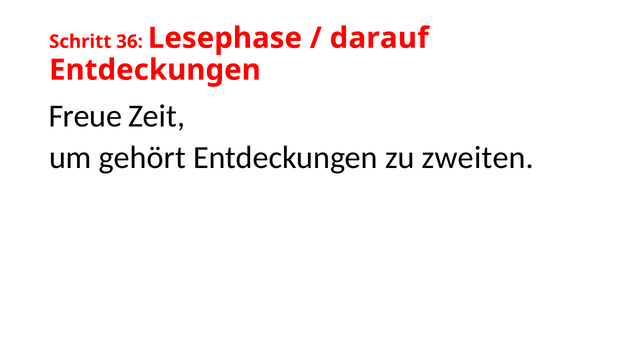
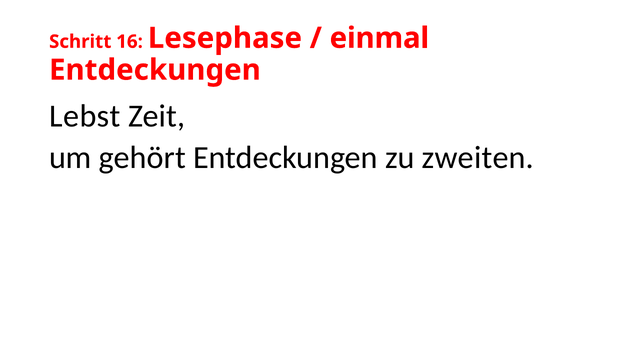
36: 36 -> 16
darauf: darauf -> einmal
Freue: Freue -> Lebst
